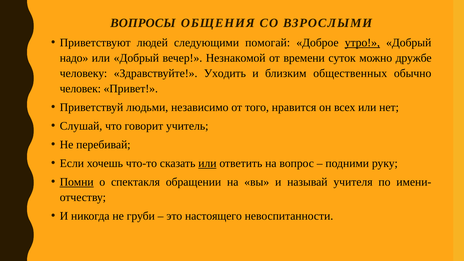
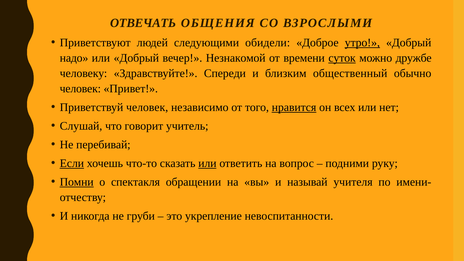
ВОПРОСЫ: ВОПРОСЫ -> ОТВЕЧАТЬ
помогай: помогай -> обидели
суток underline: none -> present
Уходить: Уходить -> Спереди
общественных: общественных -> общественный
Приветствуй людьми: людьми -> человек
нравится underline: none -> present
Если underline: none -> present
настоящего: настоящего -> укрепление
